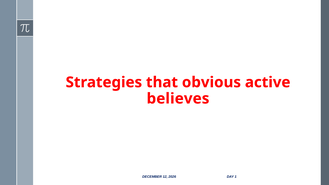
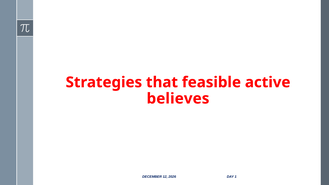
obvious: obvious -> feasible
